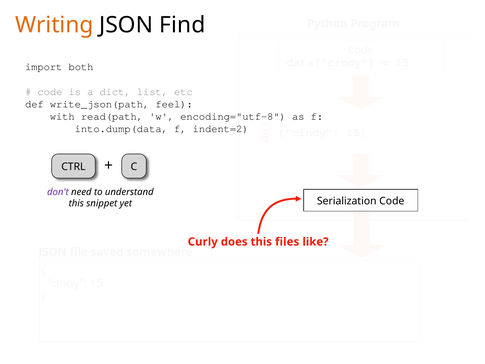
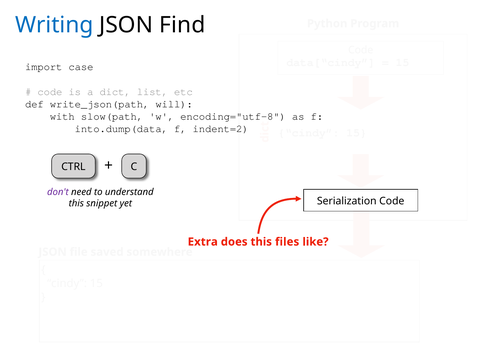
Writing colour: orange -> blue
both: both -> case
feel: feel -> will
read(path: read(path -> slow(path
Curly: Curly -> Extra
